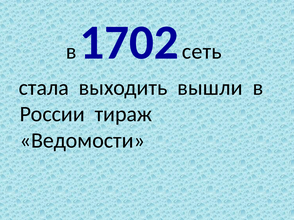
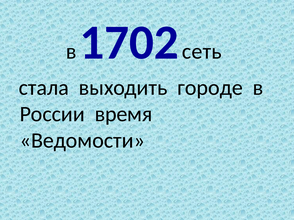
вышли: вышли -> городе
тираж: тираж -> время
